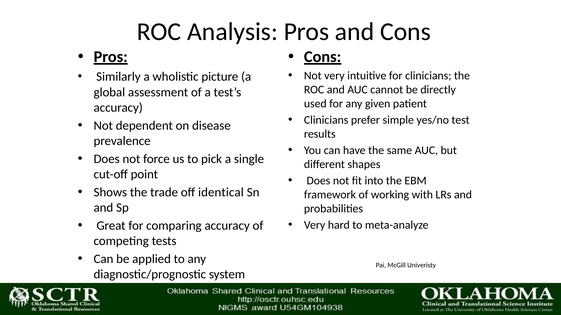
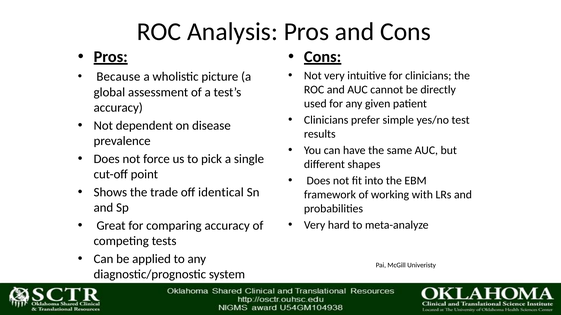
Similarly: Similarly -> Because
